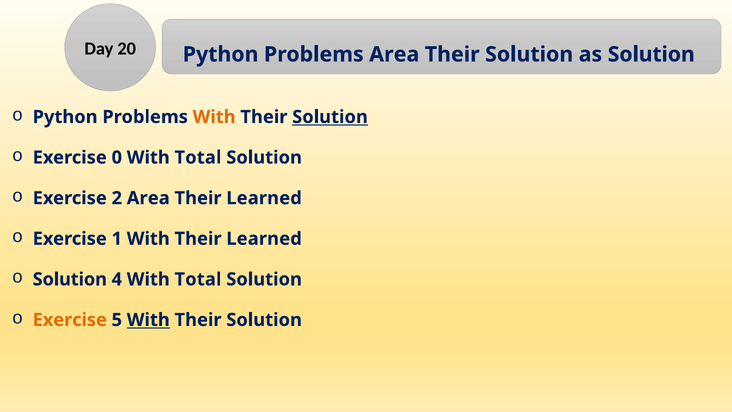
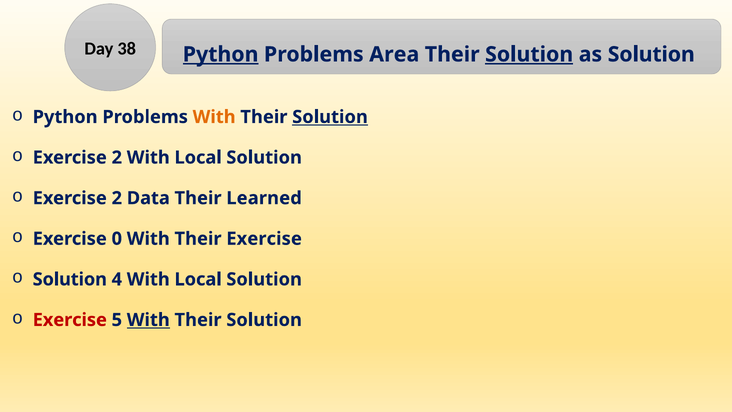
20: 20 -> 38
Python at (221, 54) underline: none -> present
Solution at (529, 54) underline: none -> present
0 at (117, 157): 0 -> 2
Total at (198, 157): Total -> Local
2 Area: Area -> Data
1: 1 -> 0
With Their Learned: Learned -> Exercise
4 With Total: Total -> Local
Exercise at (70, 320) colour: orange -> red
